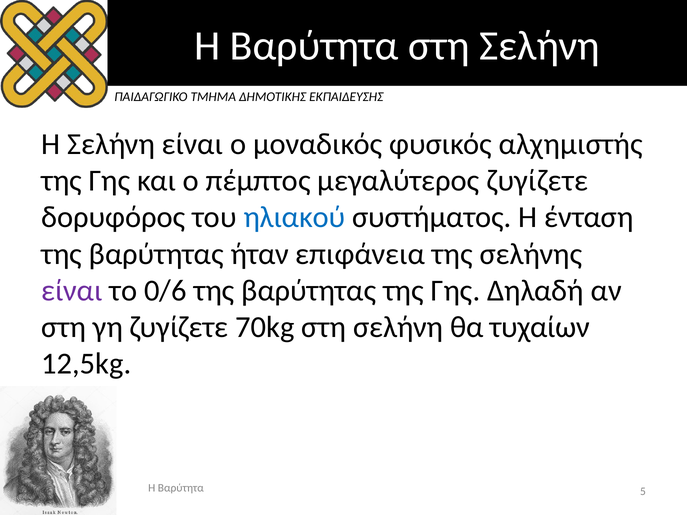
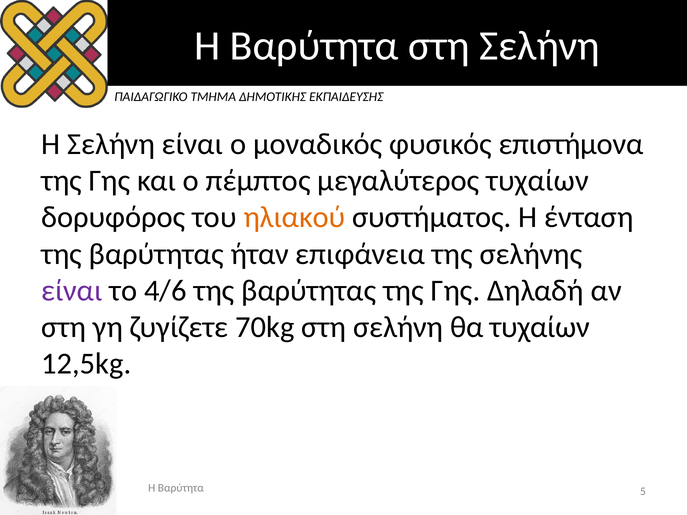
αλχημιστής: αλχημιστής -> επιστήμονα
μεγαλύτερος ζυγίζετε: ζυγίζετε -> τυχαίων
ηλιακού colour: blue -> orange
0/6: 0/6 -> 4/6
